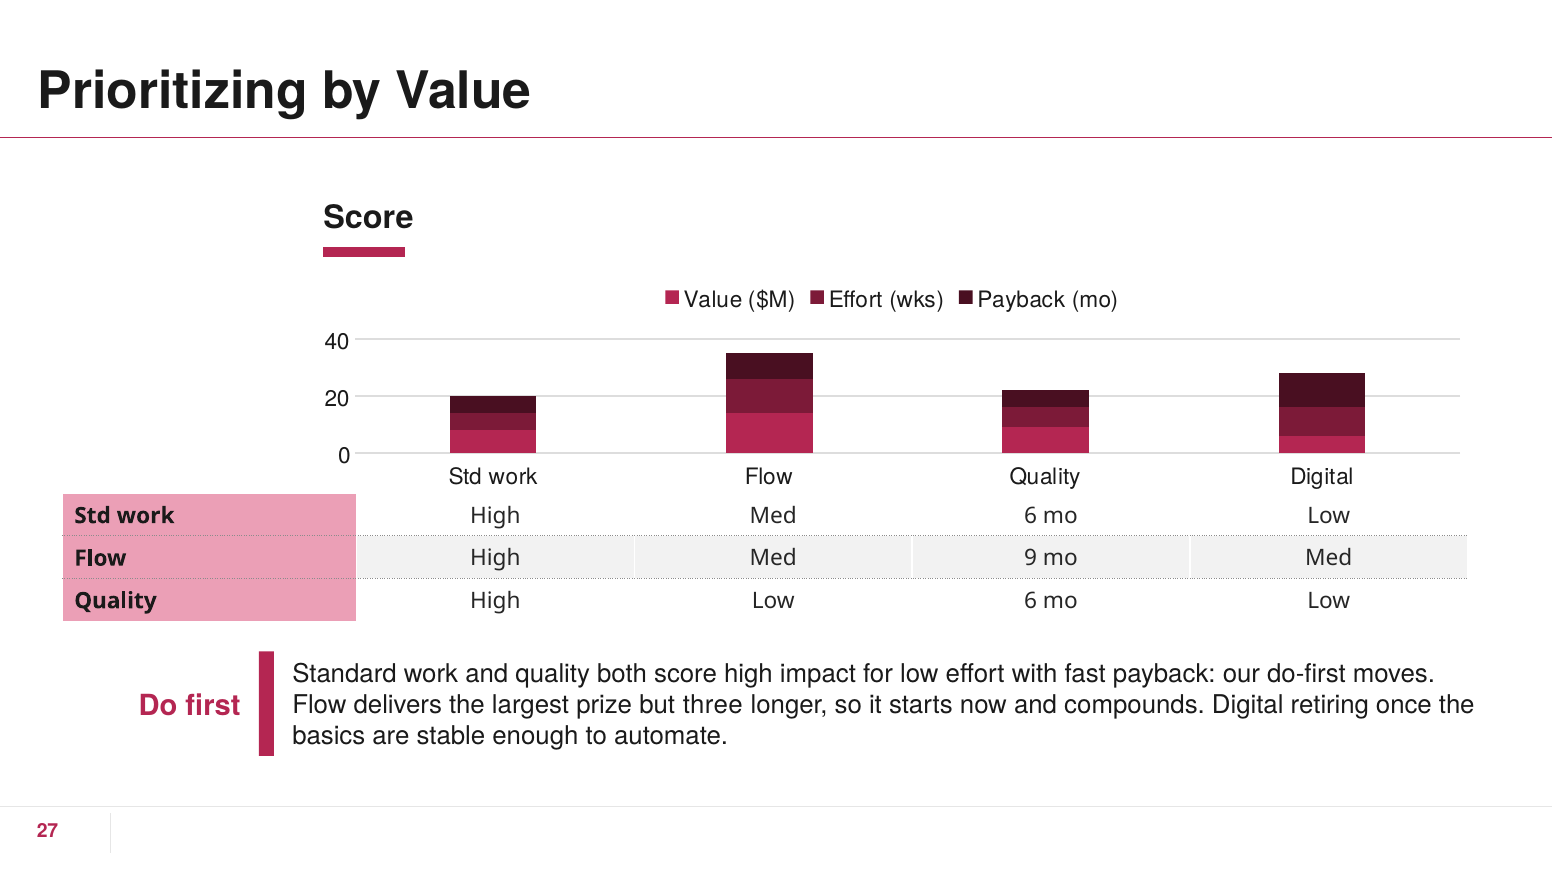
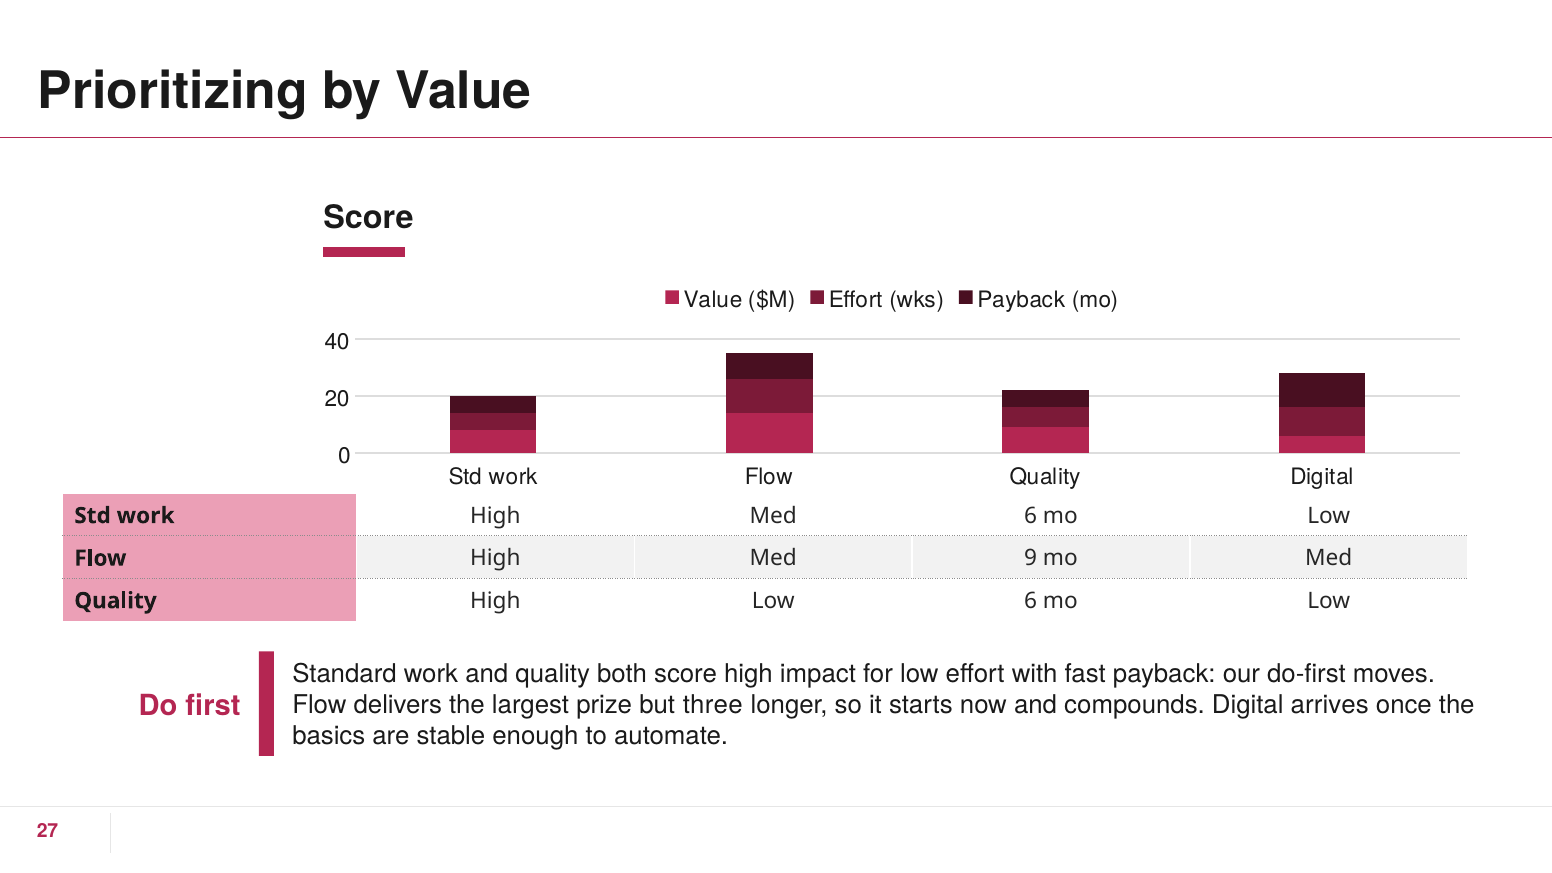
retiring: retiring -> arrives
